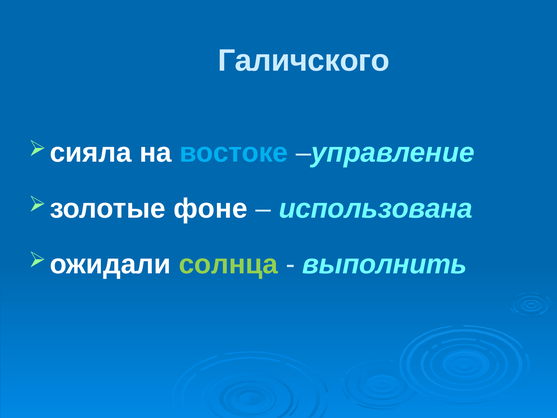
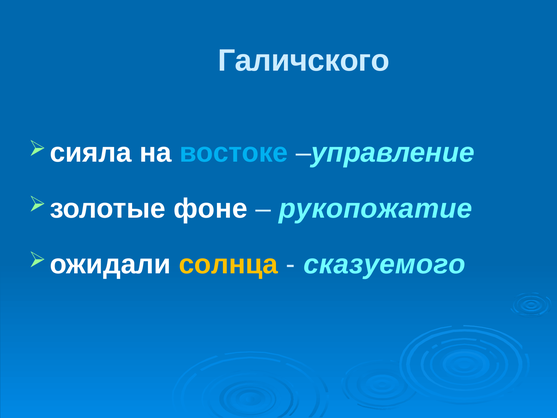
использована: использована -> рукопожатие
солнца colour: light green -> yellow
выполнить: выполнить -> сказуемого
